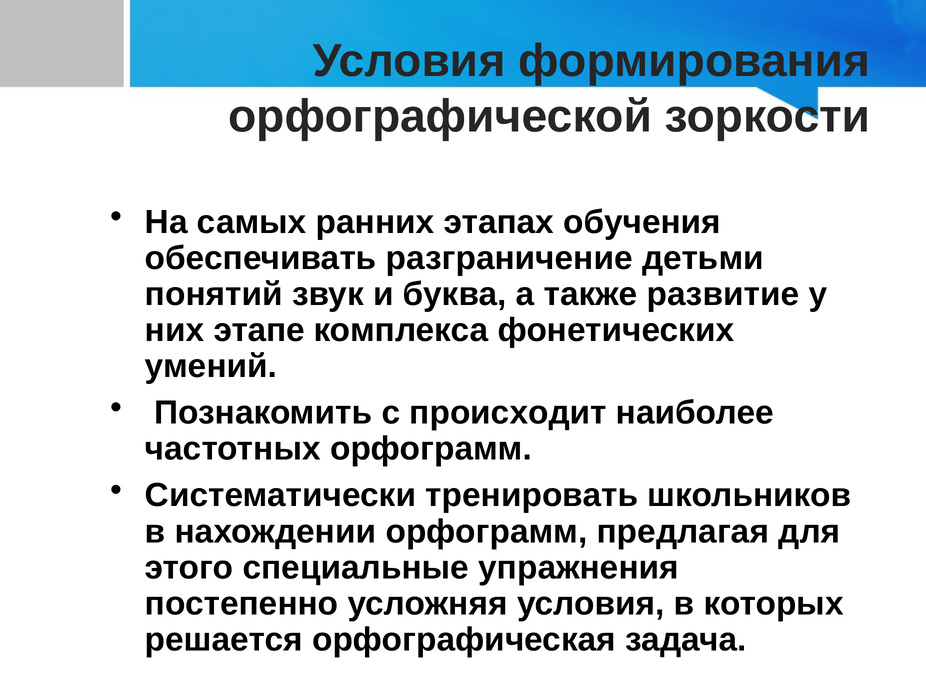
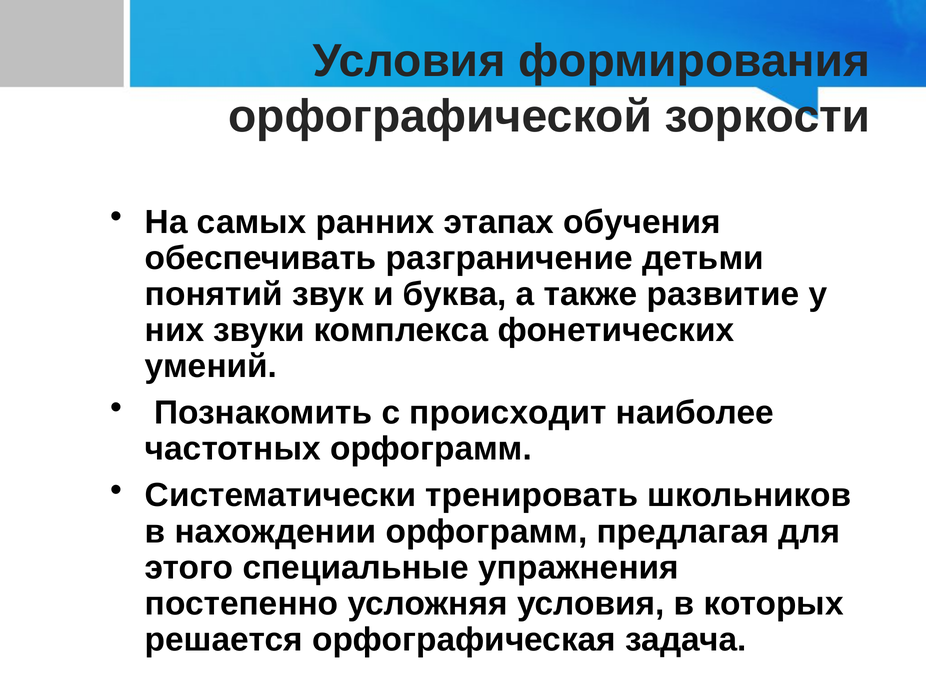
этапе: этапе -> звуки
